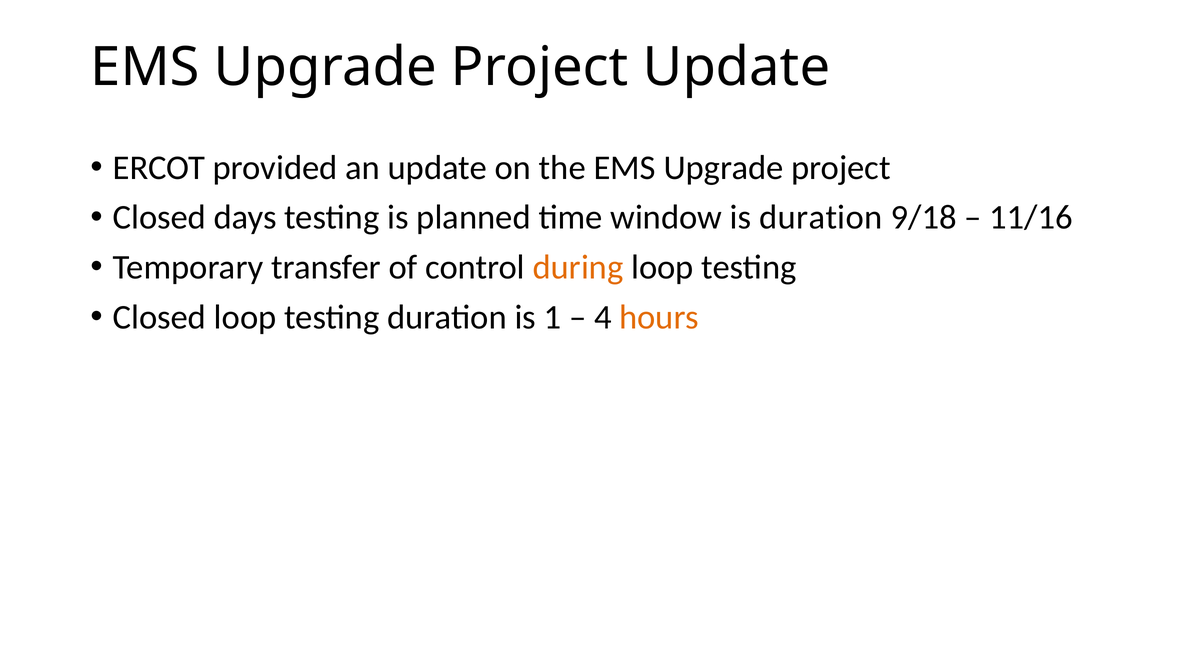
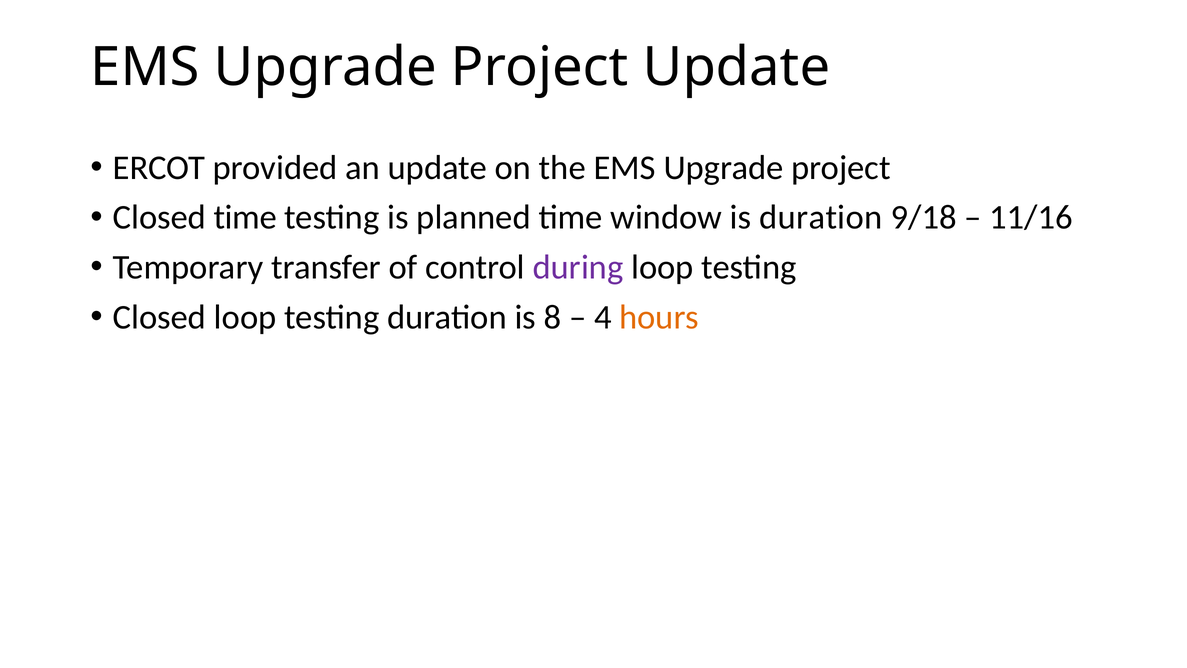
Closed days: days -> time
during colour: orange -> purple
1: 1 -> 8
